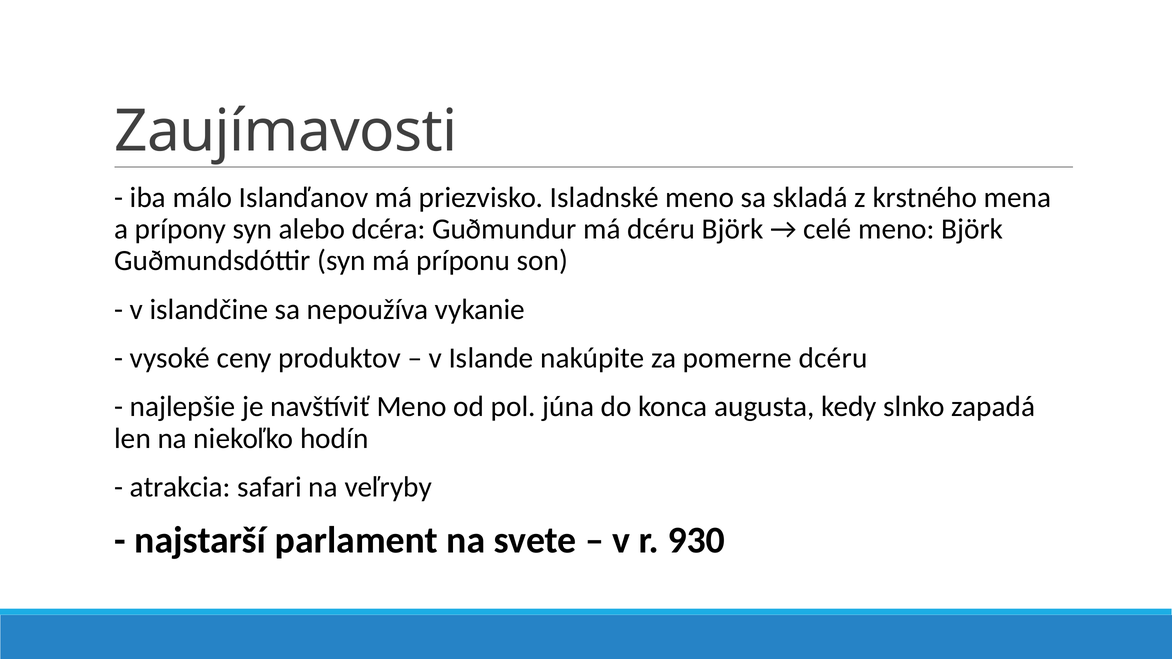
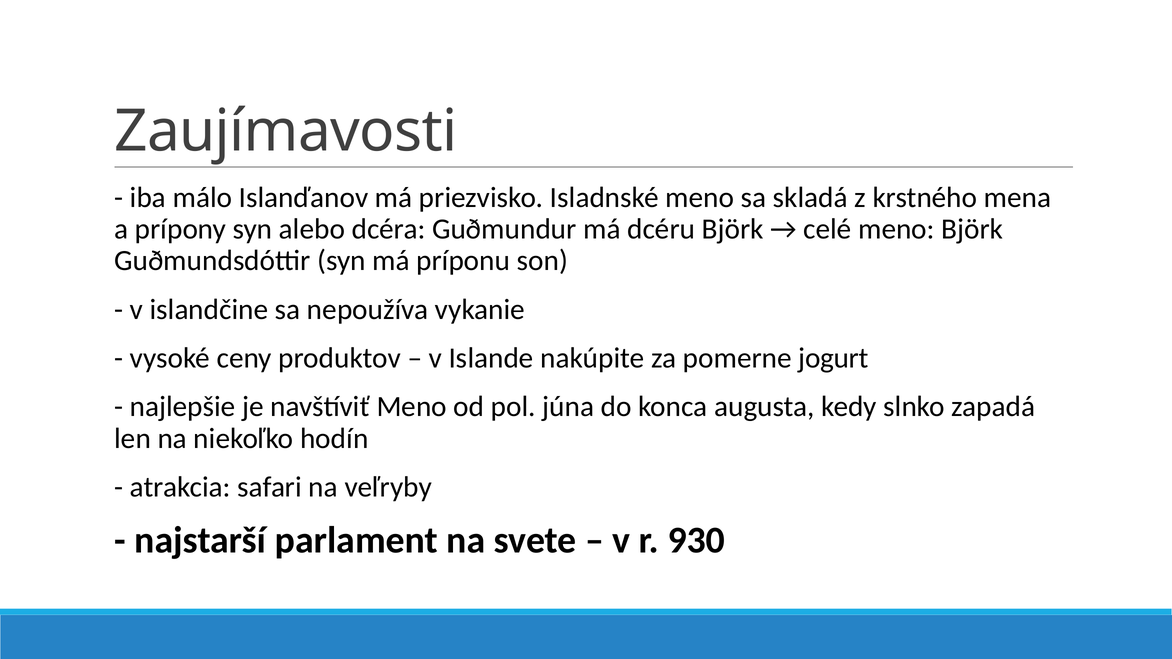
pomerne dcéru: dcéru -> jogurt
